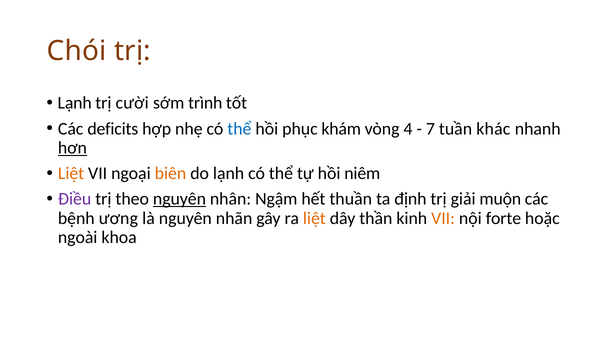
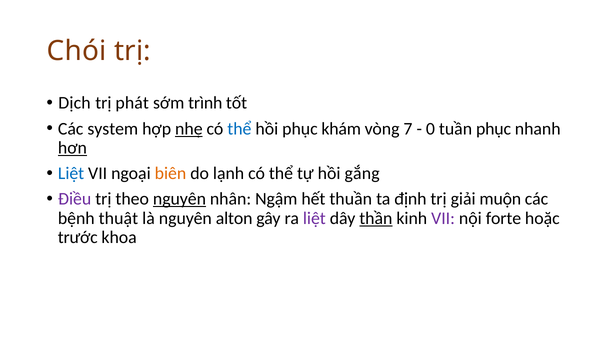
Lạnh at (75, 103): Lạnh -> Dịch
cười: cười -> phát
deficits: deficits -> system
nhẹ underline: none -> present
4: 4 -> 7
7: 7 -> 0
tuần khác: khác -> phục
Liệt at (71, 174) colour: orange -> blue
niêm: niêm -> gắng
ương: ương -> thuật
nhãn: nhãn -> alton
liệt at (314, 218) colour: orange -> purple
thần underline: none -> present
VII at (443, 218) colour: orange -> purple
ngoài: ngoài -> trước
